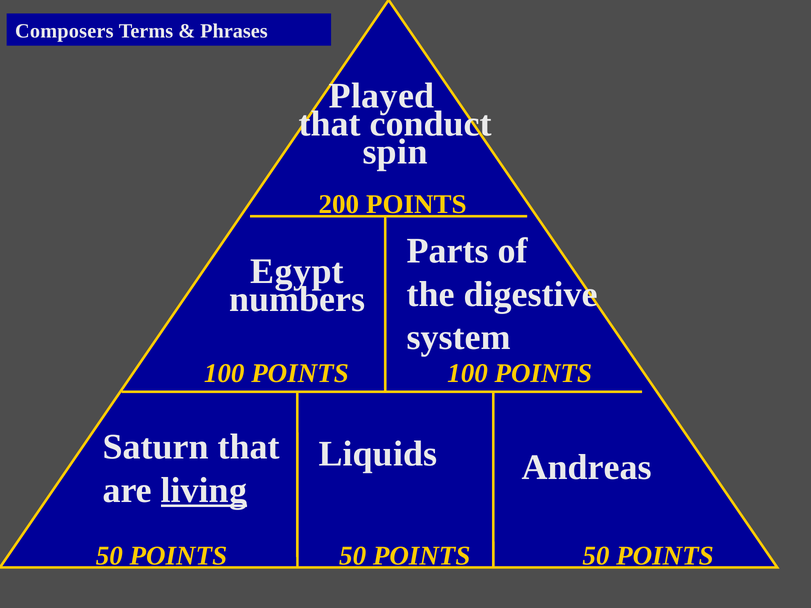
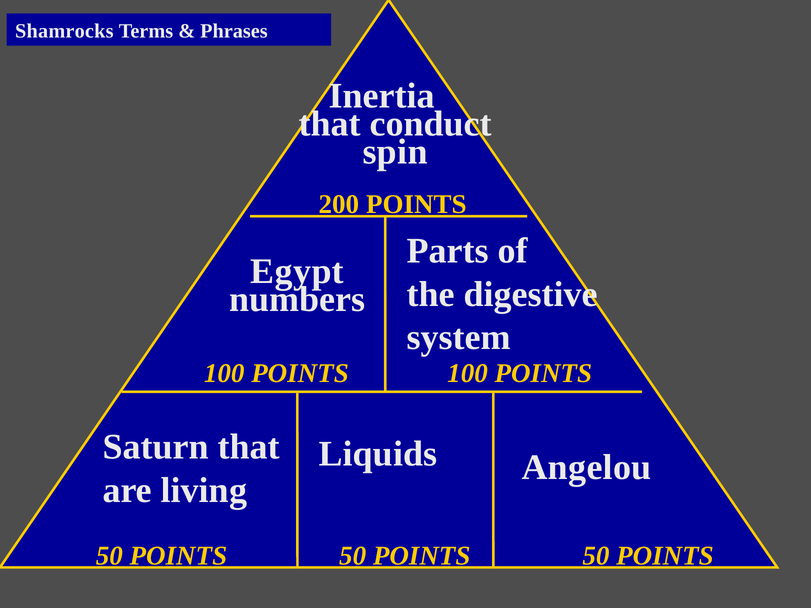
Composers: Composers -> Shamrocks
Played: Played -> Inertia
Andreas: Andreas -> Angelou
living underline: present -> none
